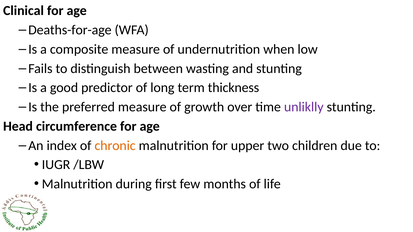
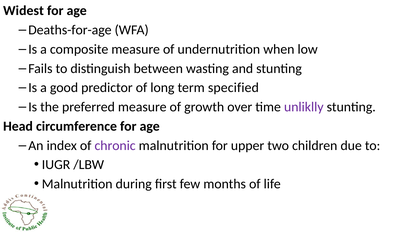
Clinical: Clinical -> Widest
thickness: thickness -> specified
chronic colour: orange -> purple
